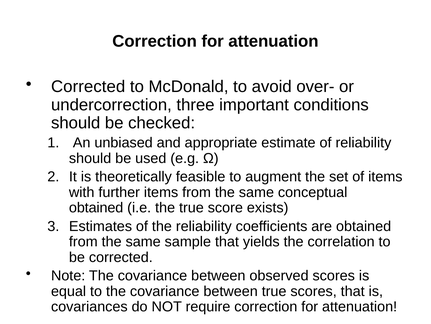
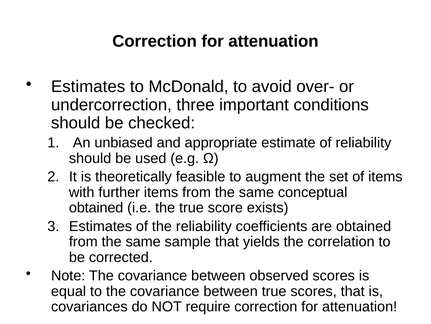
Corrected at (88, 87): Corrected -> Estimates
